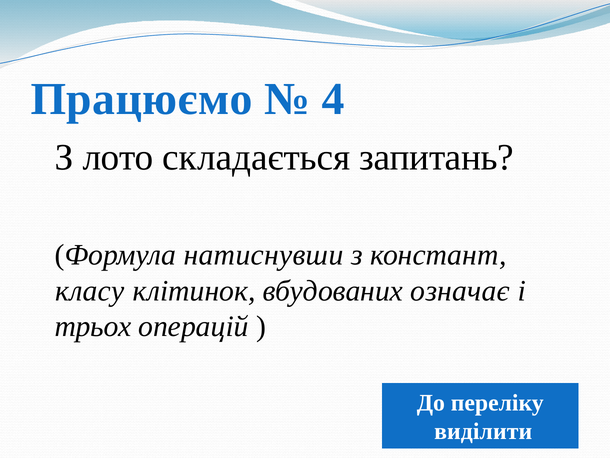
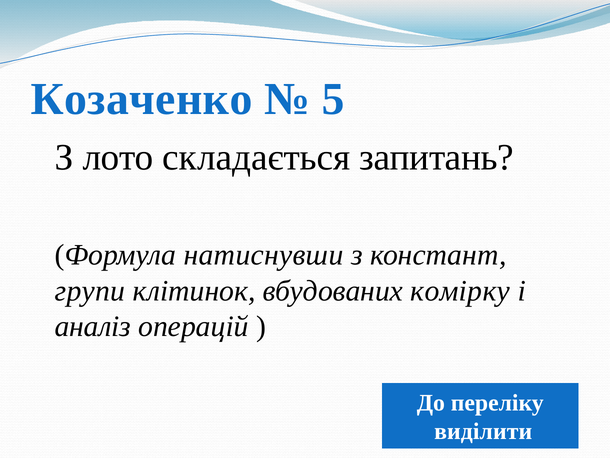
Працюємо: Працюємо -> Козаченко
4: 4 -> 5
класу: класу -> групи
означає: означає -> комірку
трьох: трьох -> аналіз
